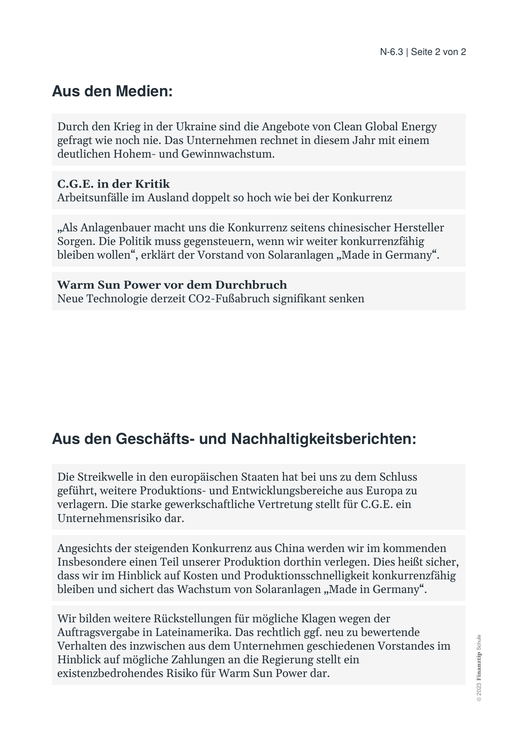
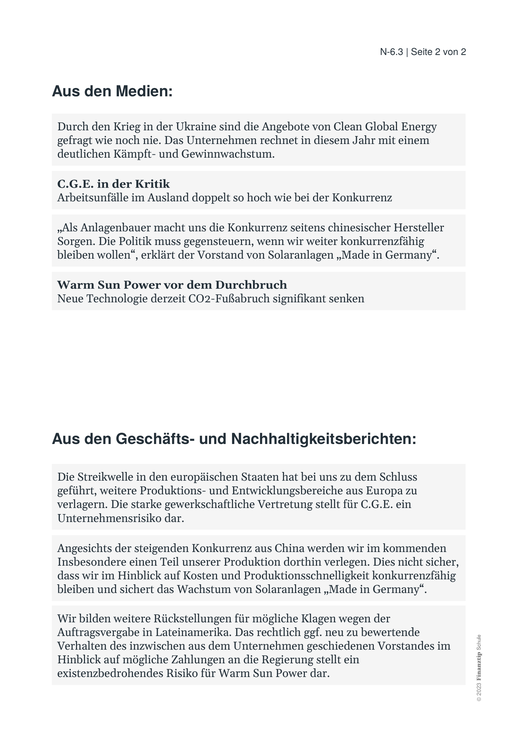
Hohem-: Hohem- -> Kämpft-
heißt: heißt -> nicht
